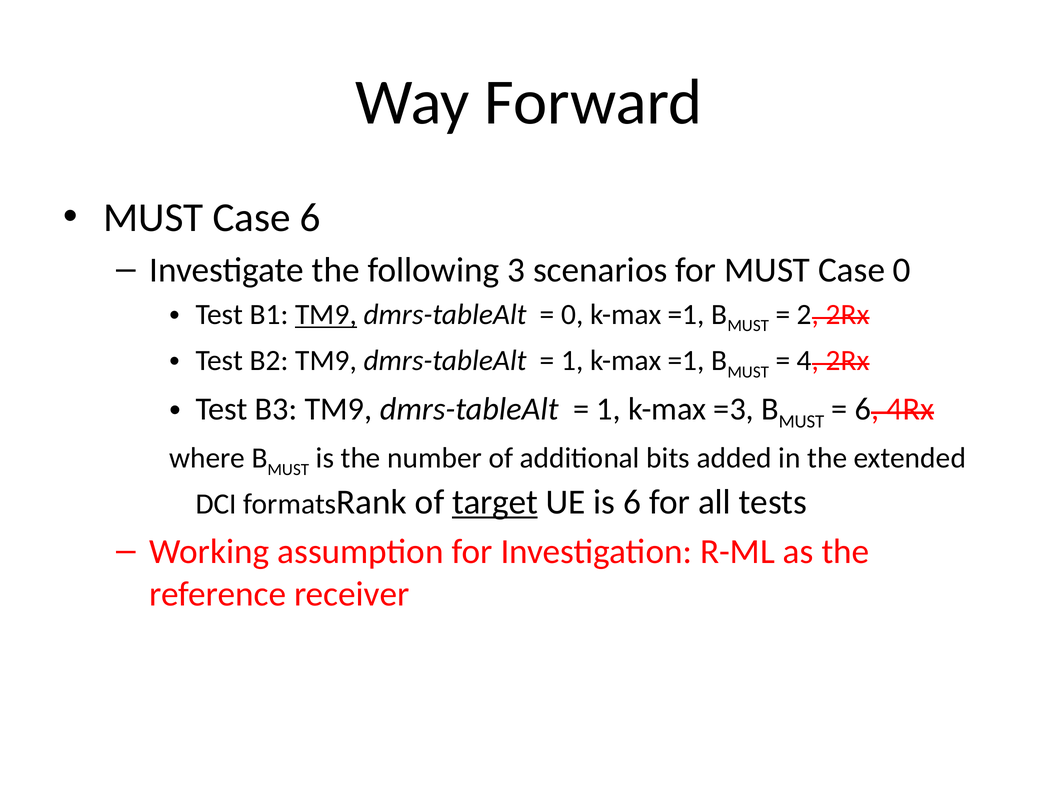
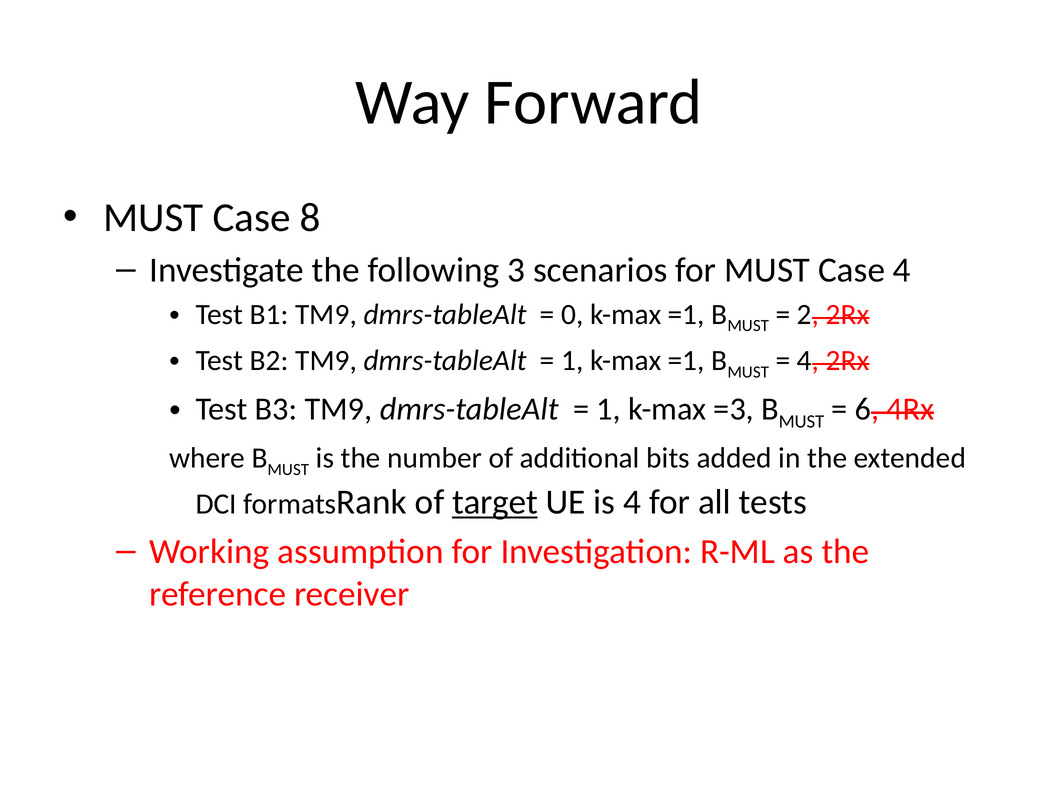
Case 6: 6 -> 8
Case 0: 0 -> 4
TM9 at (326, 315) underline: present -> none
is 6: 6 -> 4
